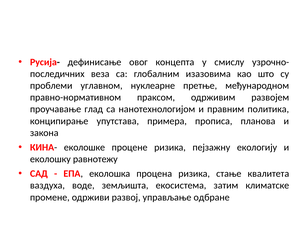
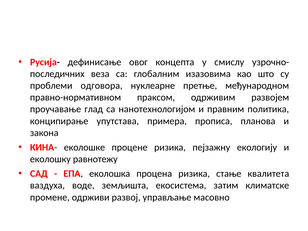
углавном: углавном -> одговора
одбране: одбране -> масовно
